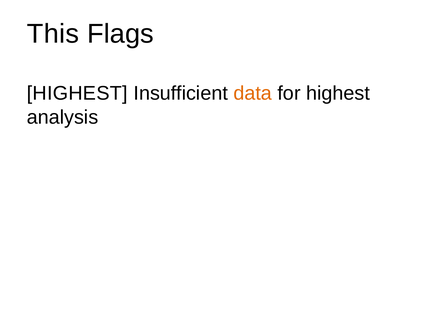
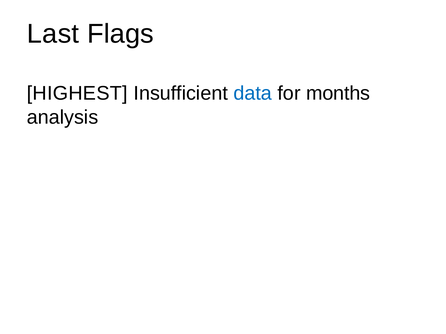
This: This -> Last
data colour: orange -> blue
for highest: highest -> months
